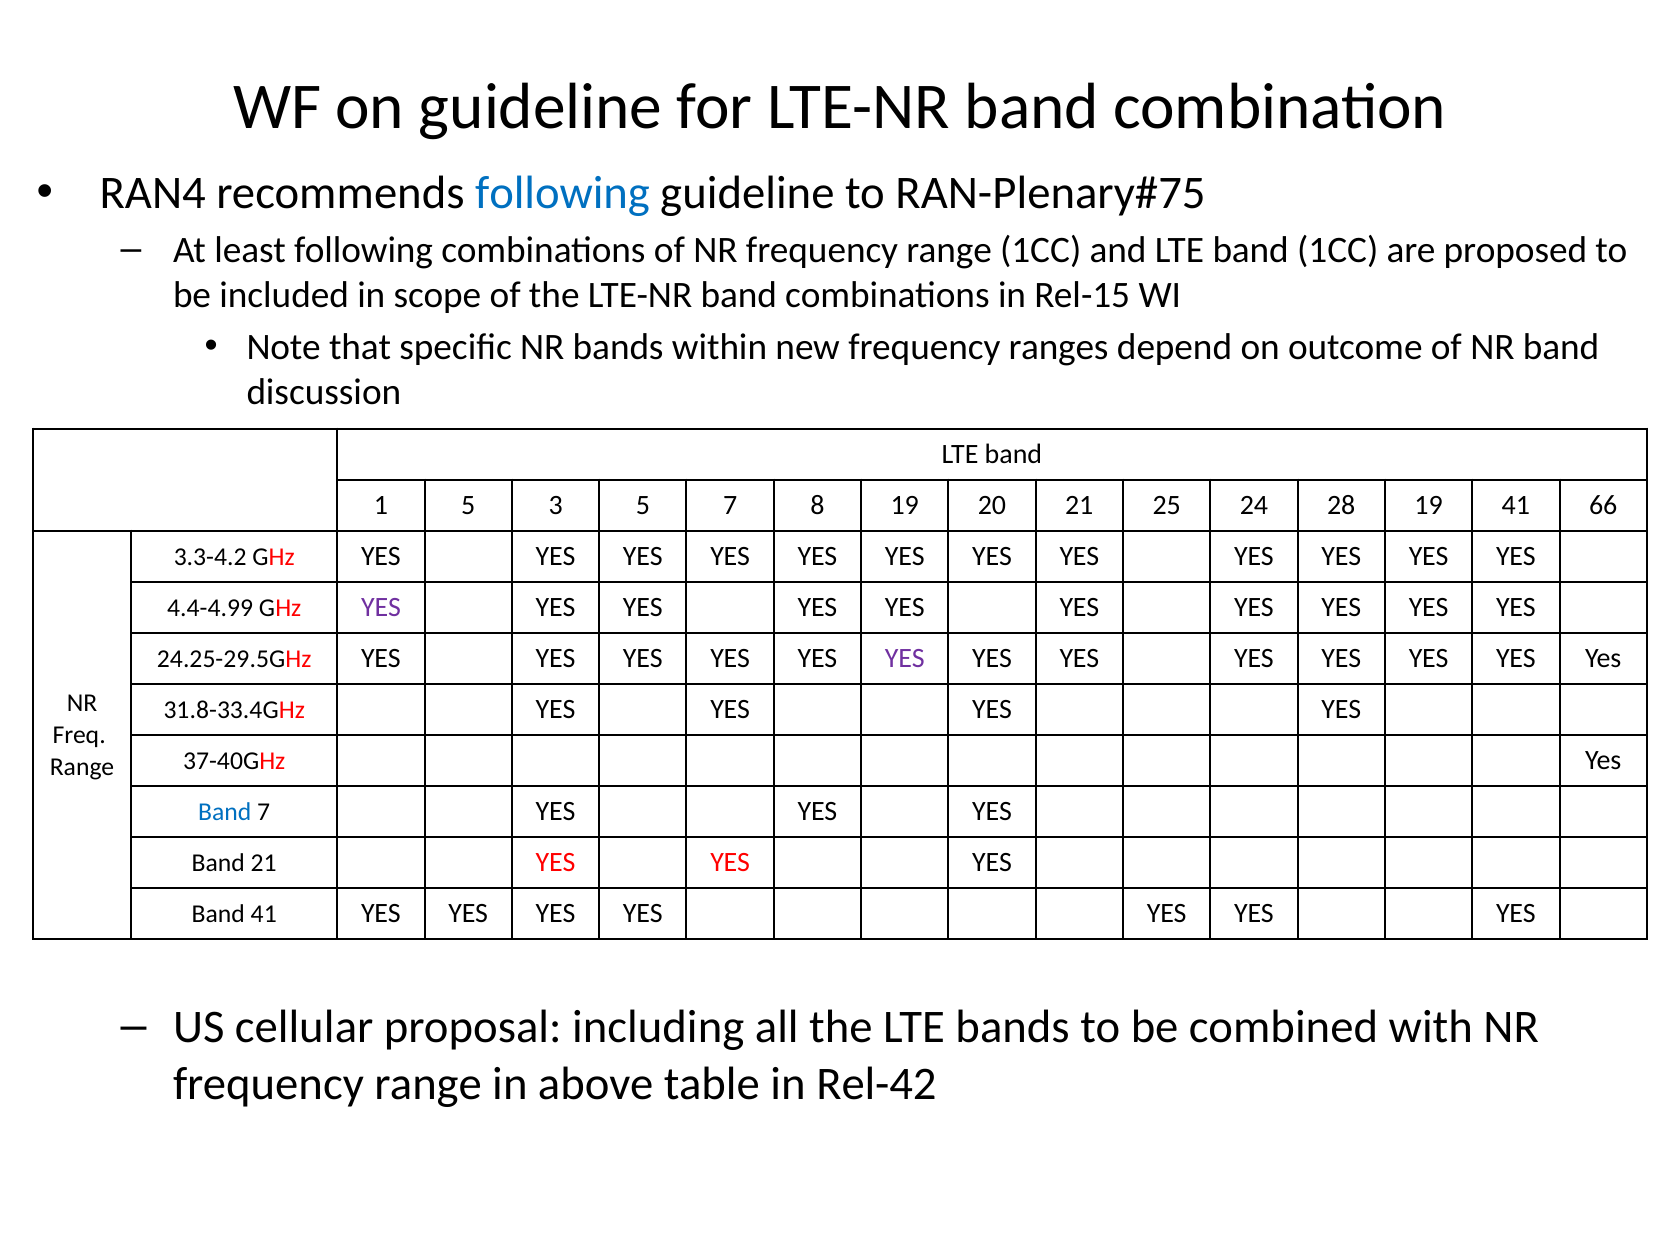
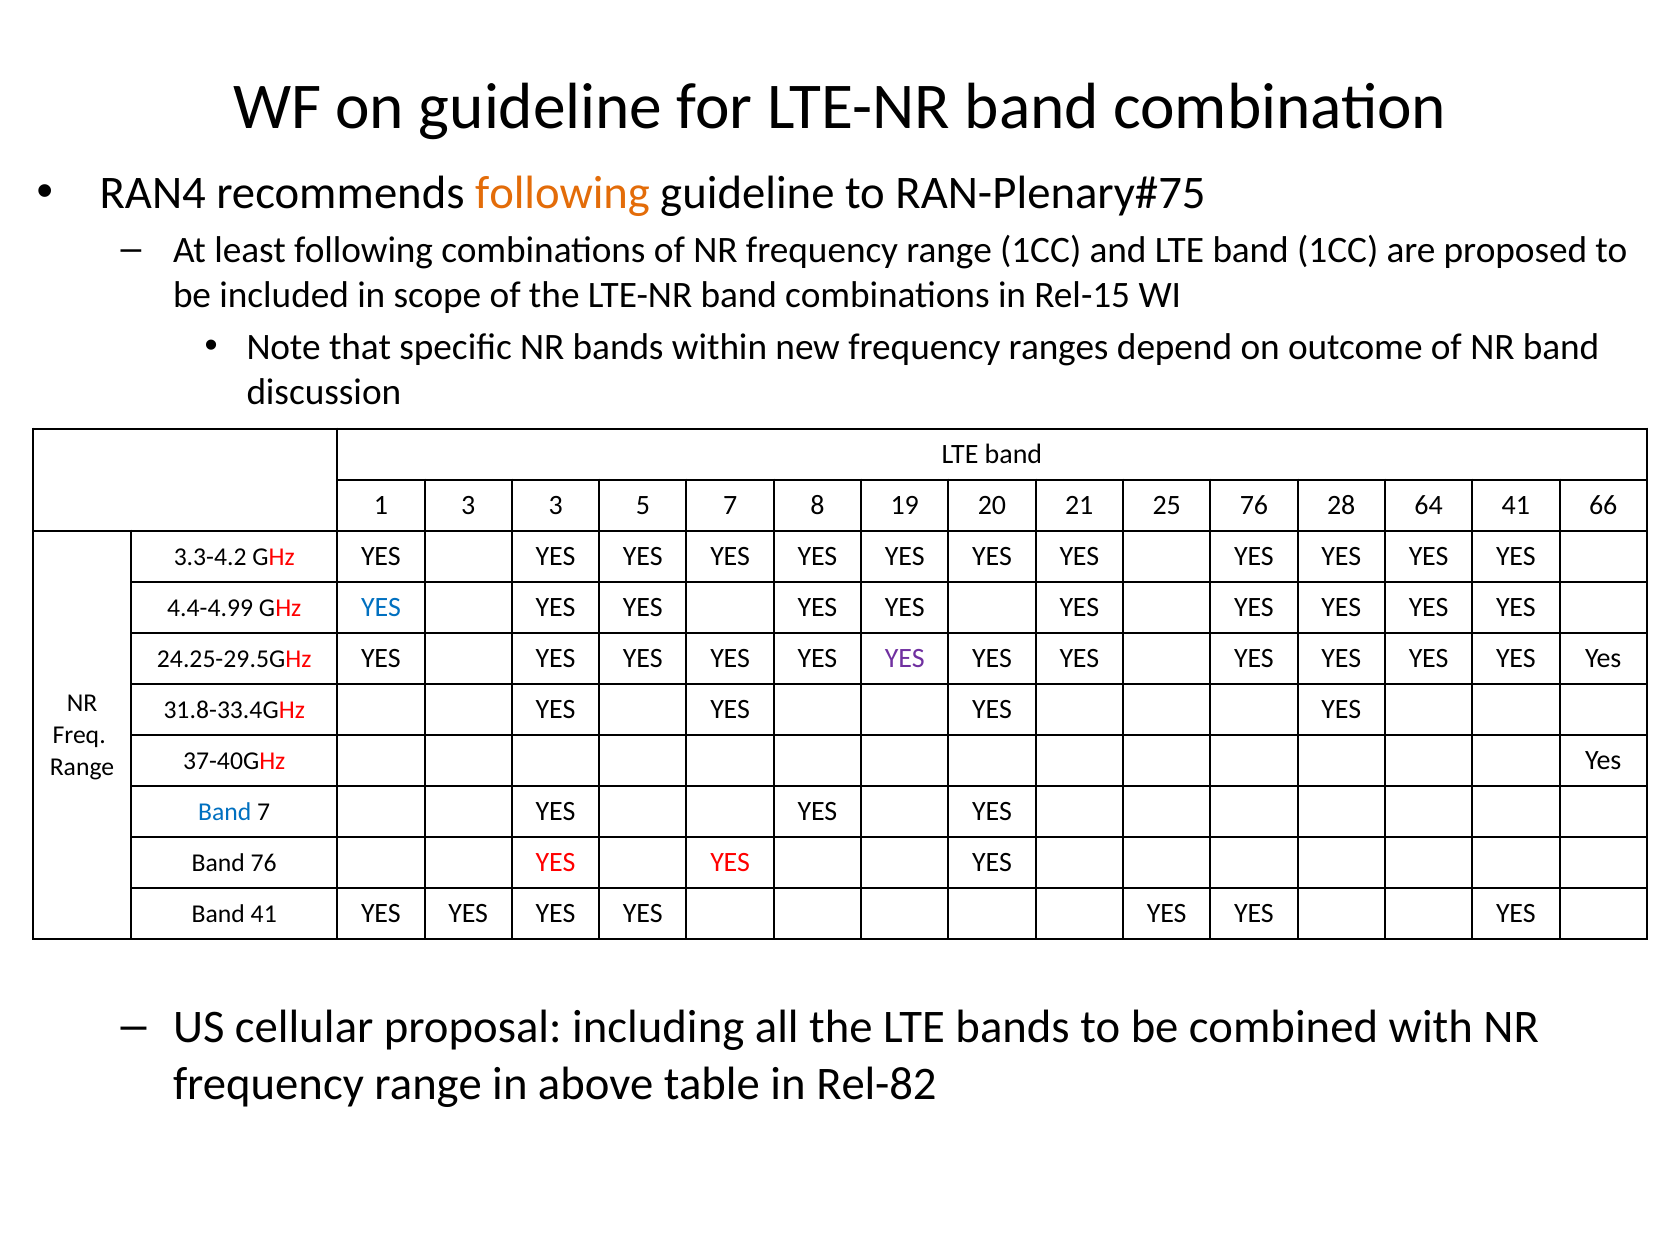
following at (563, 193) colour: blue -> orange
1 5: 5 -> 3
25 24: 24 -> 76
28 19: 19 -> 64
YES at (381, 607) colour: purple -> blue
Band 21: 21 -> 76
Rel-42: Rel-42 -> Rel-82
